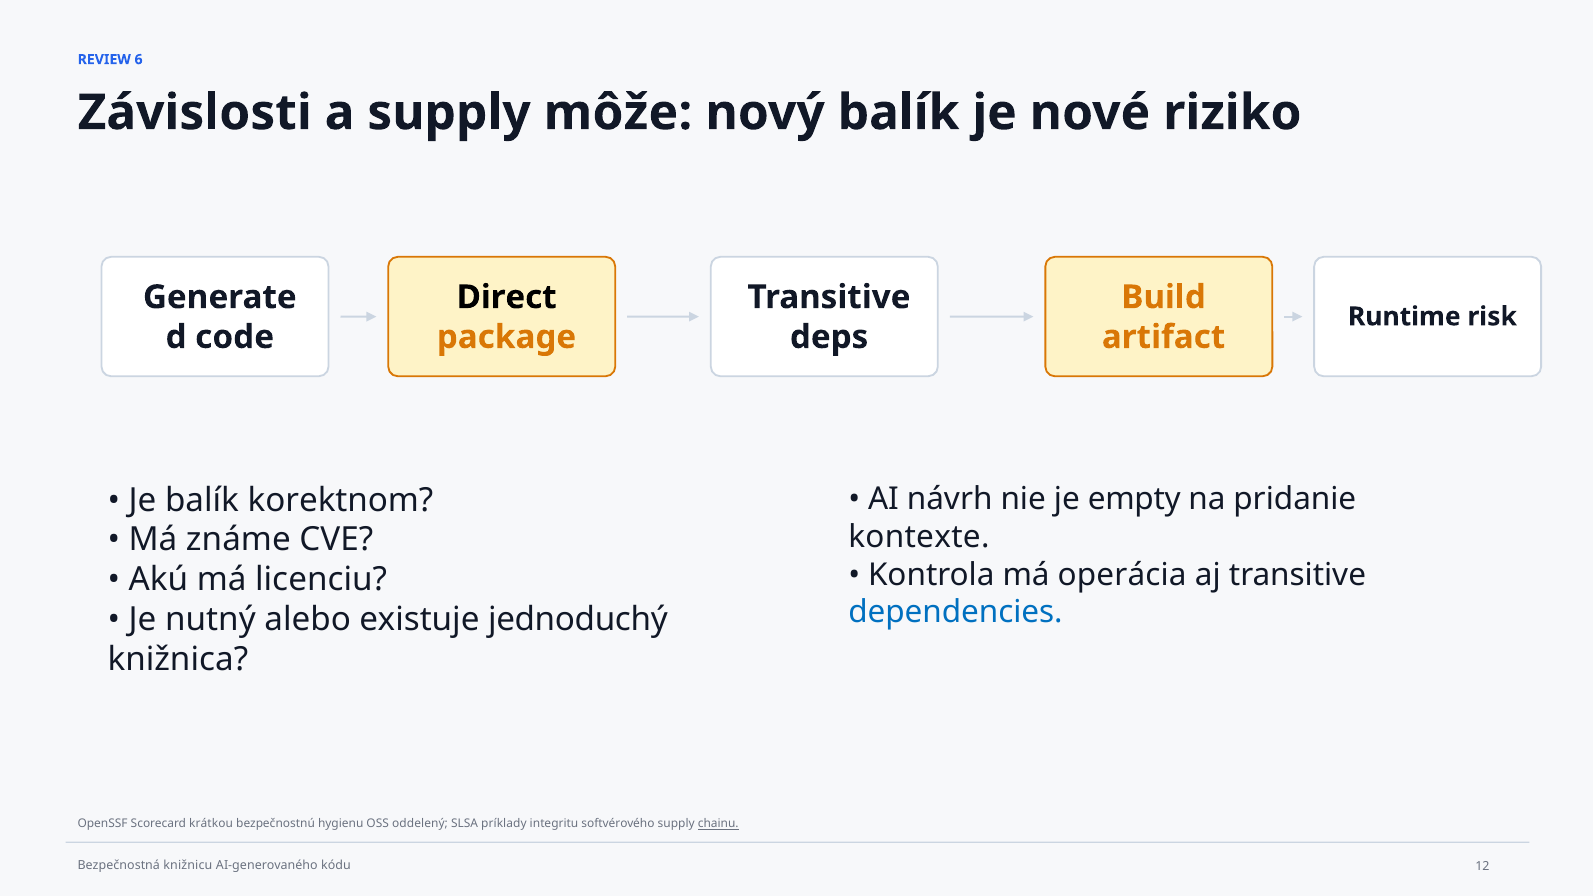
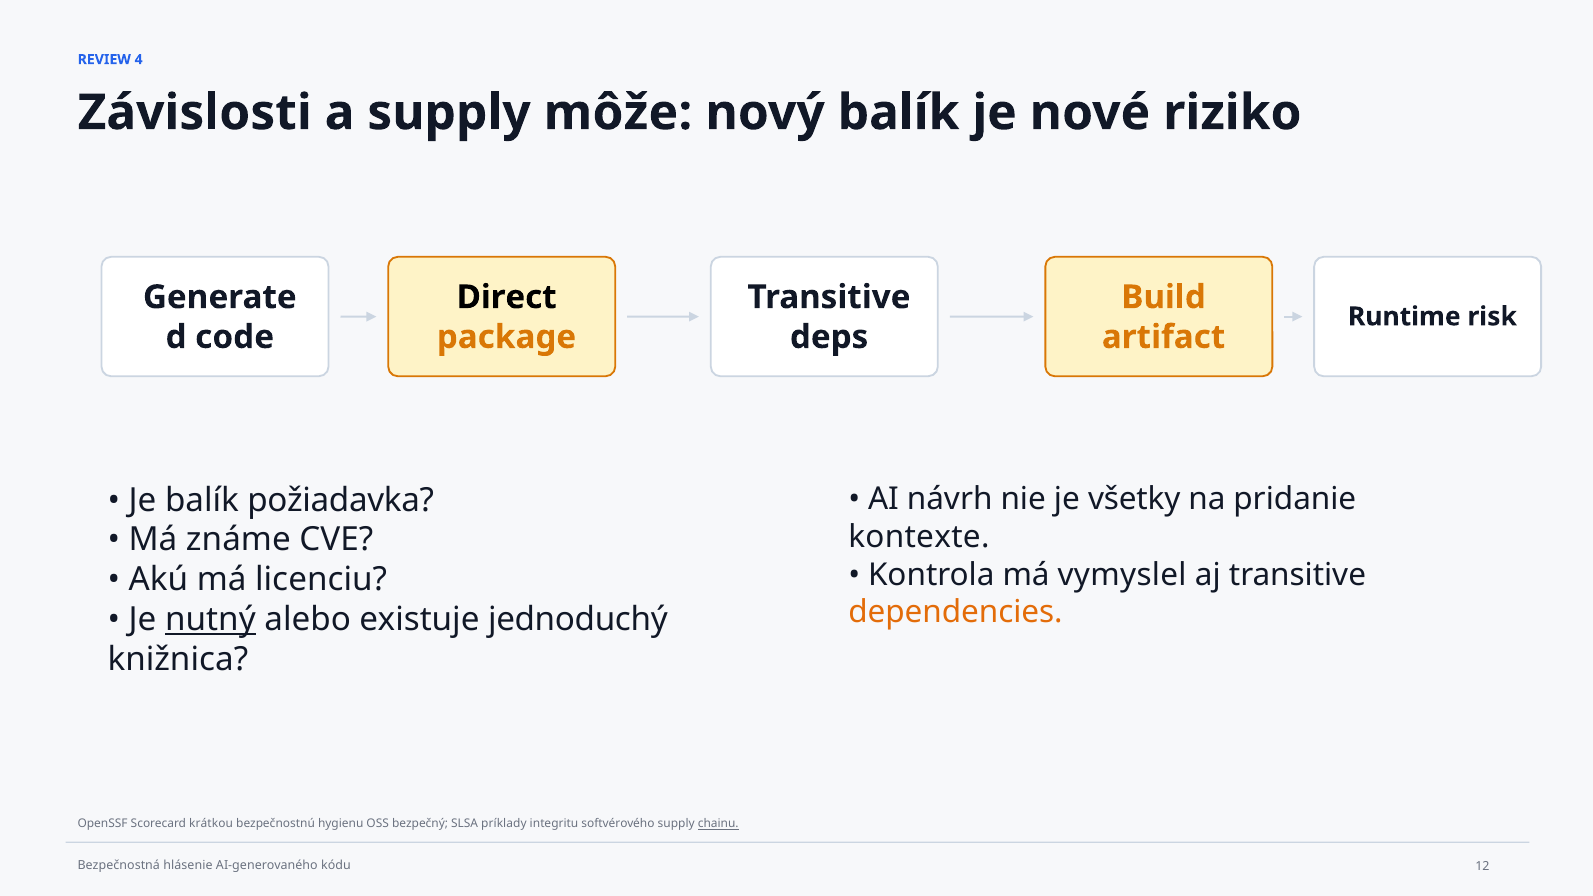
6: 6 -> 4
empty: empty -> všetky
korektnom: korektnom -> požiadavka
operácia: operácia -> vymyslel
dependencies colour: blue -> orange
nutný underline: none -> present
oddelený: oddelený -> bezpečný
knižnicu: knižnicu -> hlásenie
